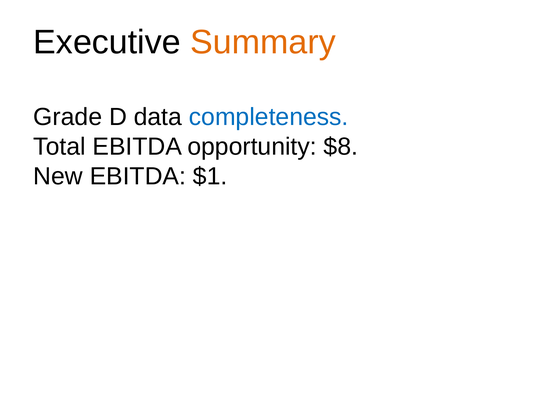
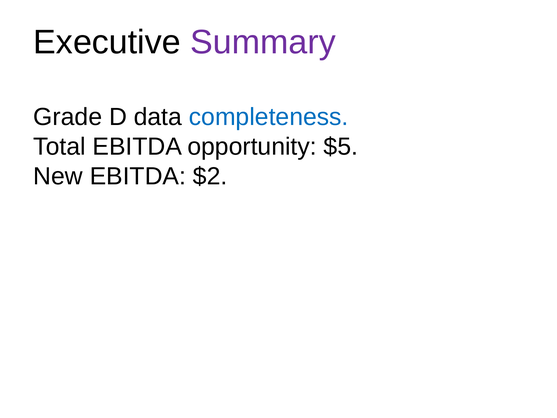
Summary colour: orange -> purple
$8: $8 -> $5
$1: $1 -> $2
